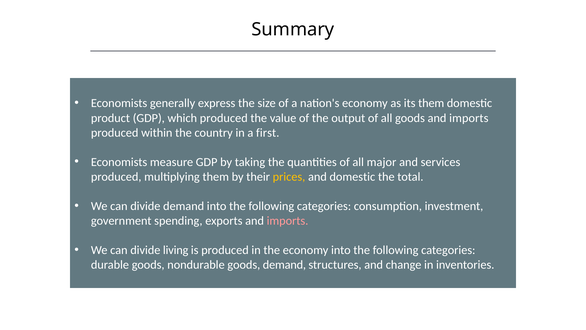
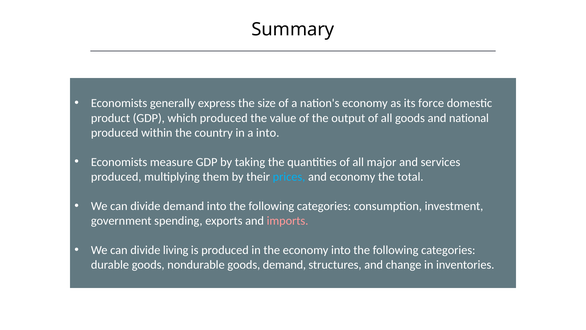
its them: them -> force
goods and imports: imports -> national
a first: first -> into
prices colour: yellow -> light blue
and domestic: domestic -> economy
